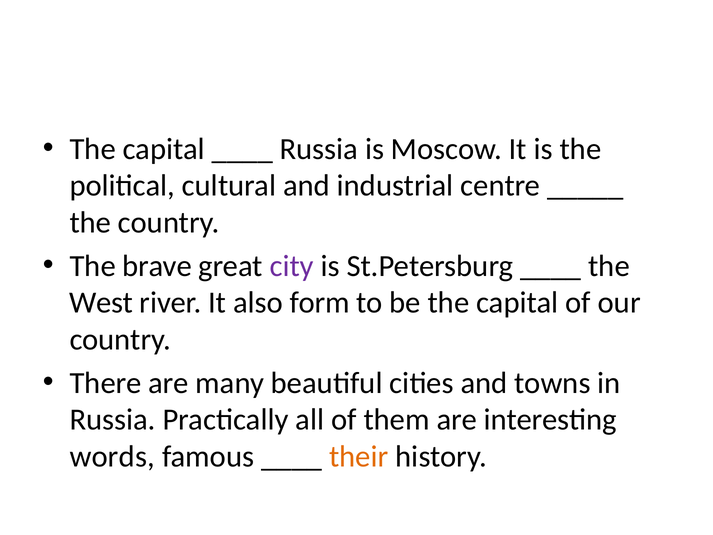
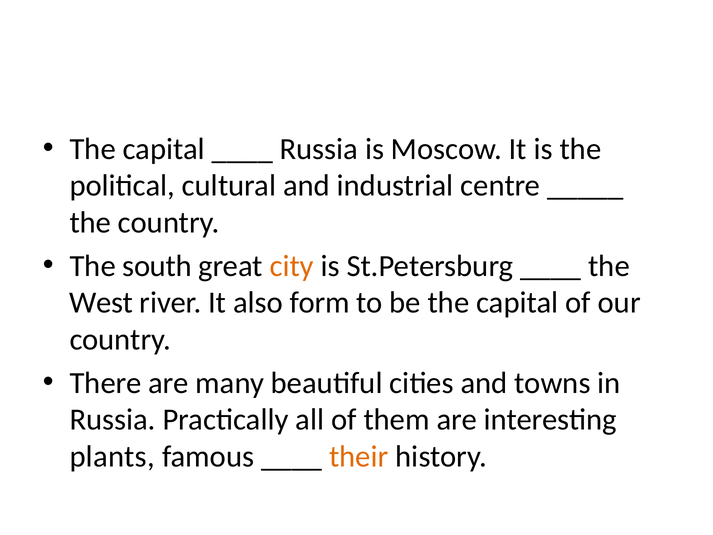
brave: brave -> south
city colour: purple -> orange
words: words -> plants
